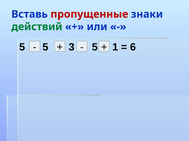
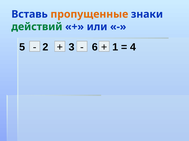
пропущенные colour: red -> orange
5 5: 5 -> 2
3 5: 5 -> 6
6: 6 -> 4
